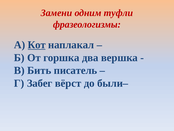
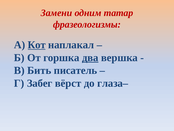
туфли: туфли -> татар
два underline: none -> present
были–: были– -> глаза–
